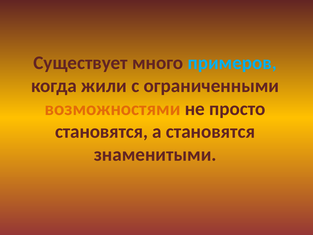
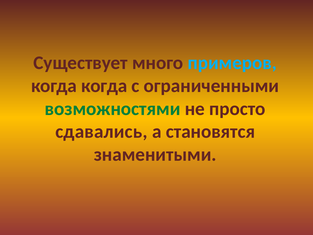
когда жили: жили -> когда
возможностями colour: orange -> green
становятся at (102, 132): становятся -> сдавались
